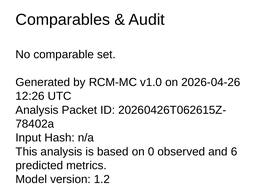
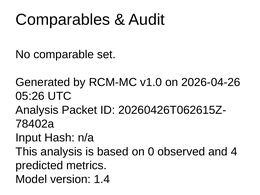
12:26: 12:26 -> 05:26
6: 6 -> 4
1.2: 1.2 -> 1.4
